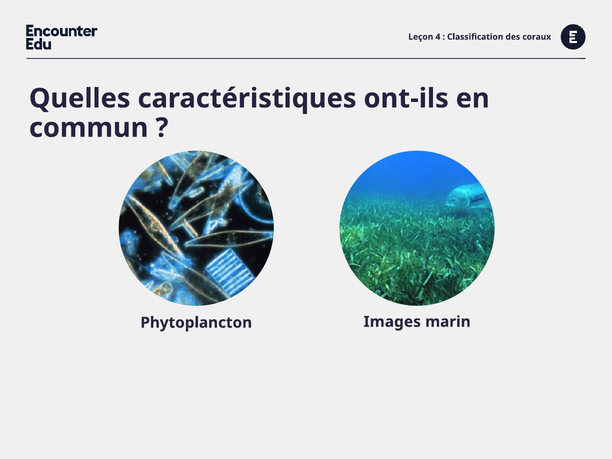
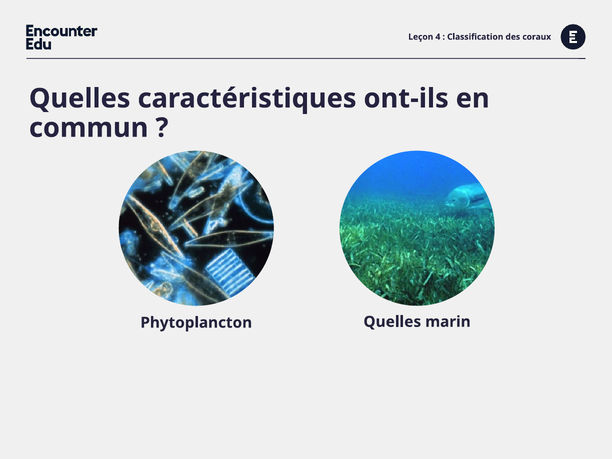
Phytoplancton Images: Images -> Quelles
